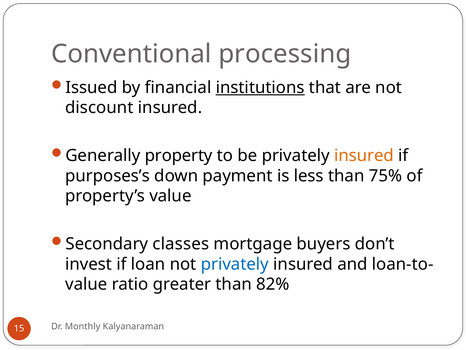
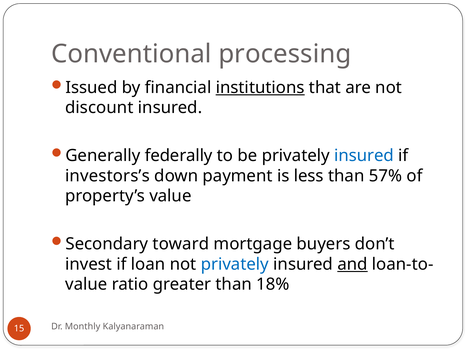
property: property -> federally
insured at (364, 155) colour: orange -> blue
purposes’s: purposes’s -> investors’s
75%: 75% -> 57%
classes: classes -> toward
and underline: none -> present
82%: 82% -> 18%
